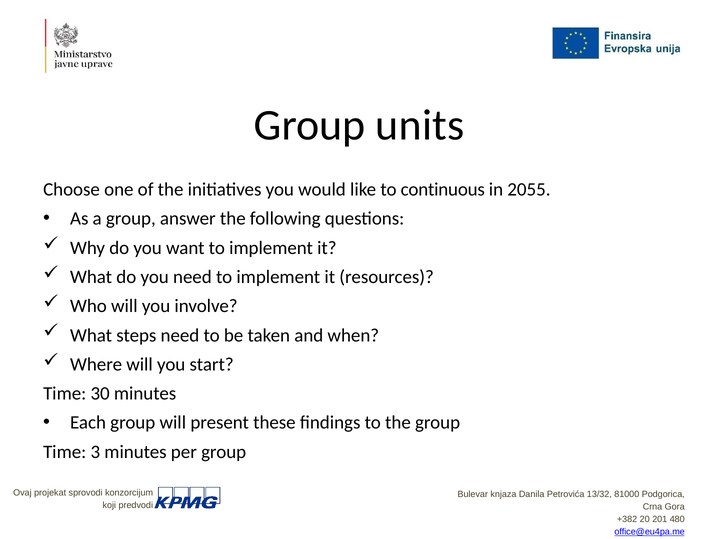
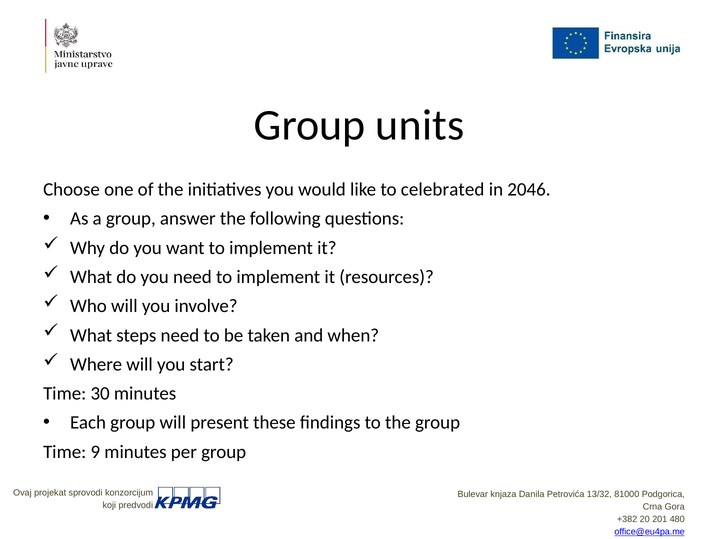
continuous: continuous -> celebrated
2055: 2055 -> 2046
3: 3 -> 9
